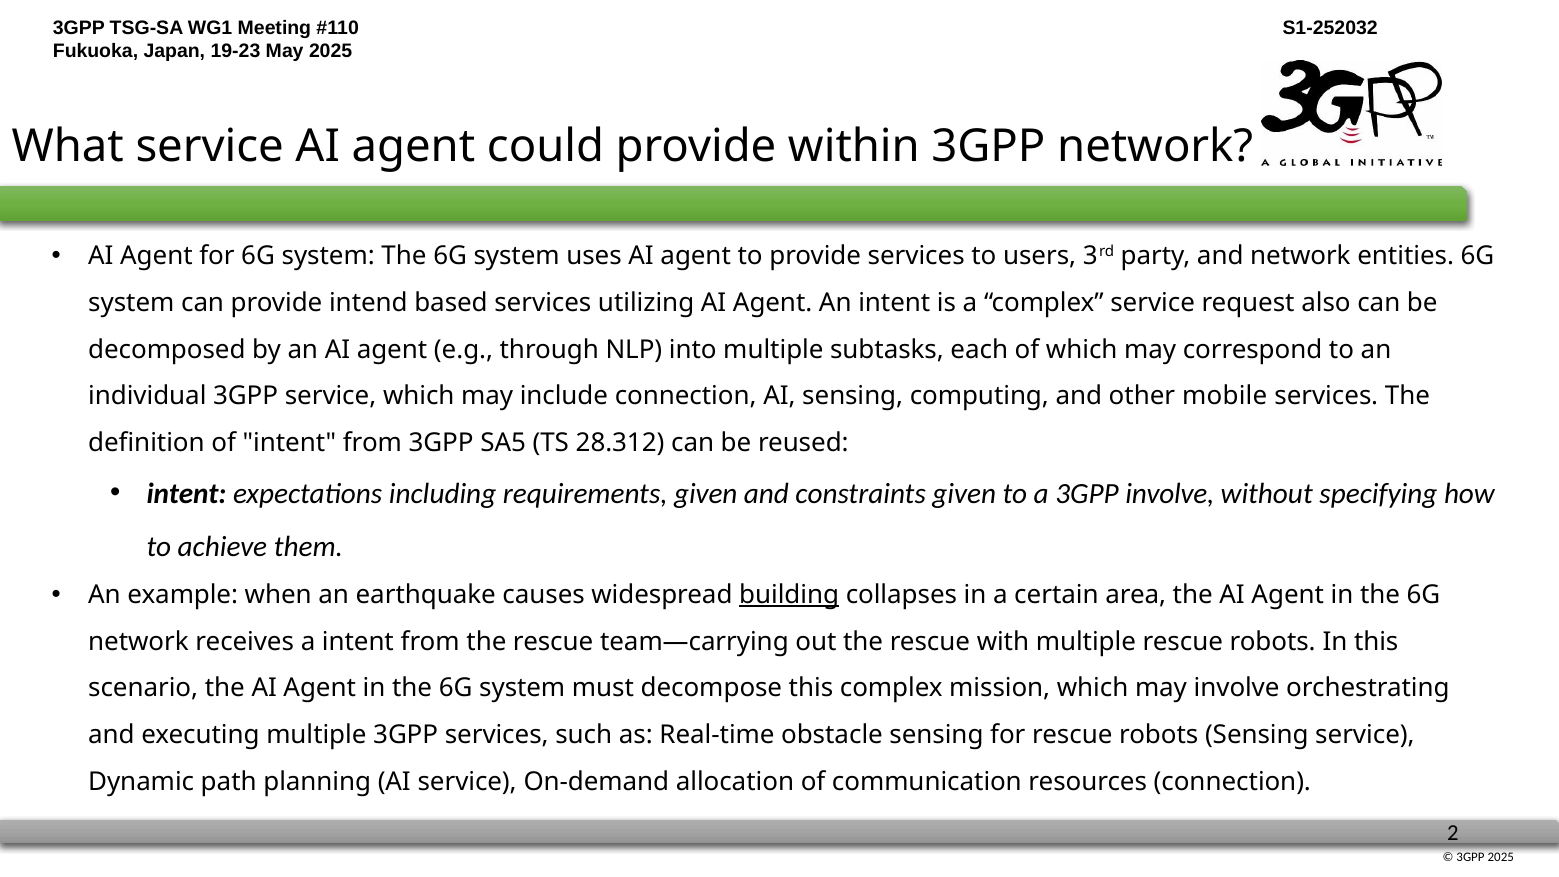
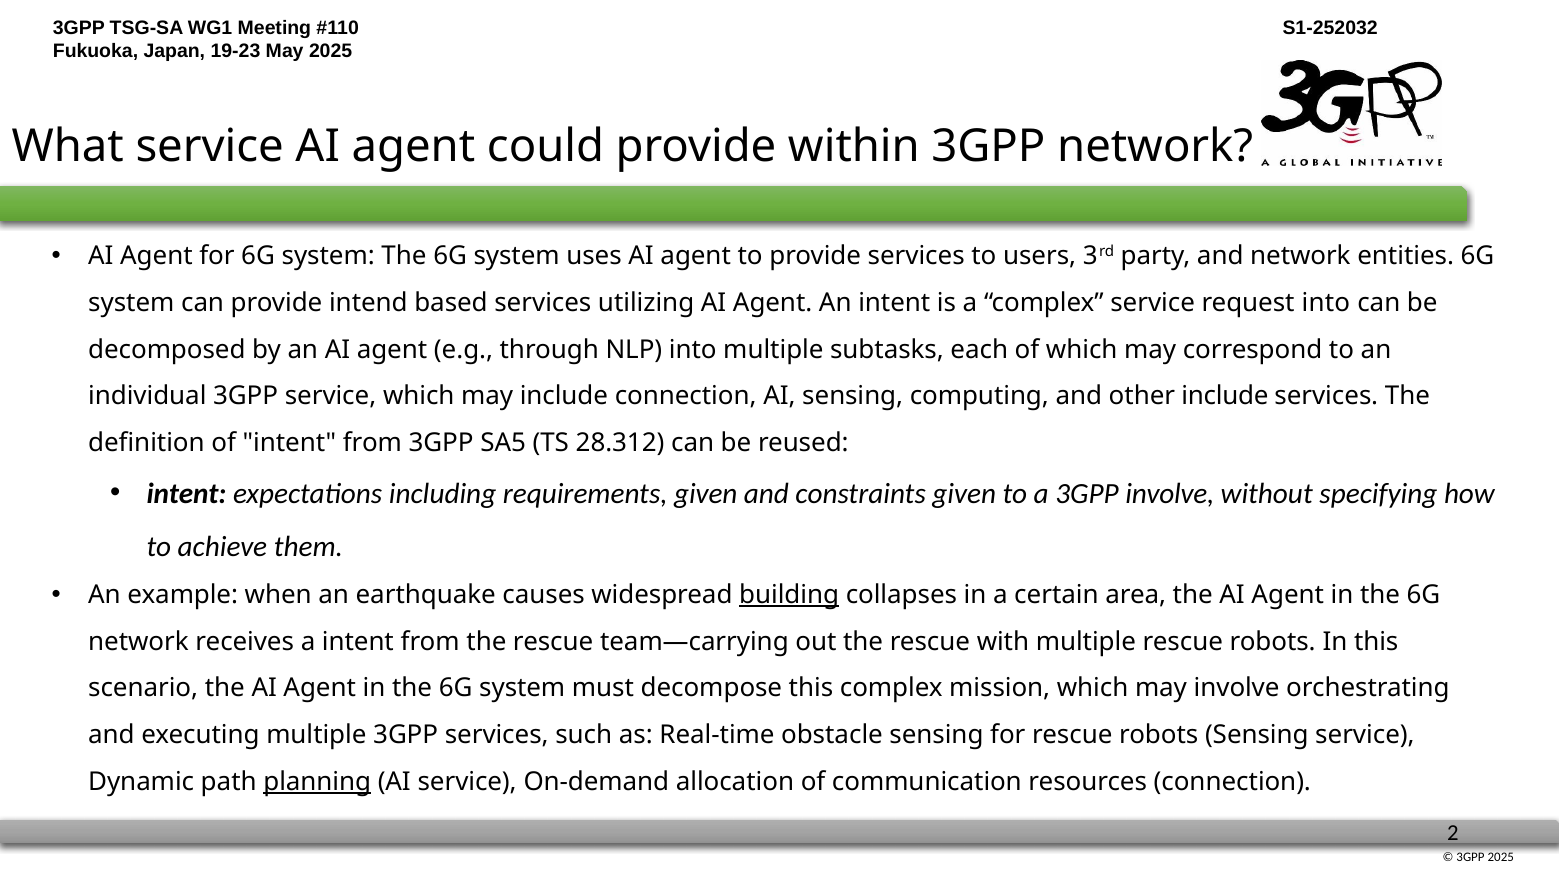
request also: also -> into
other mobile: mobile -> include
planning underline: none -> present
